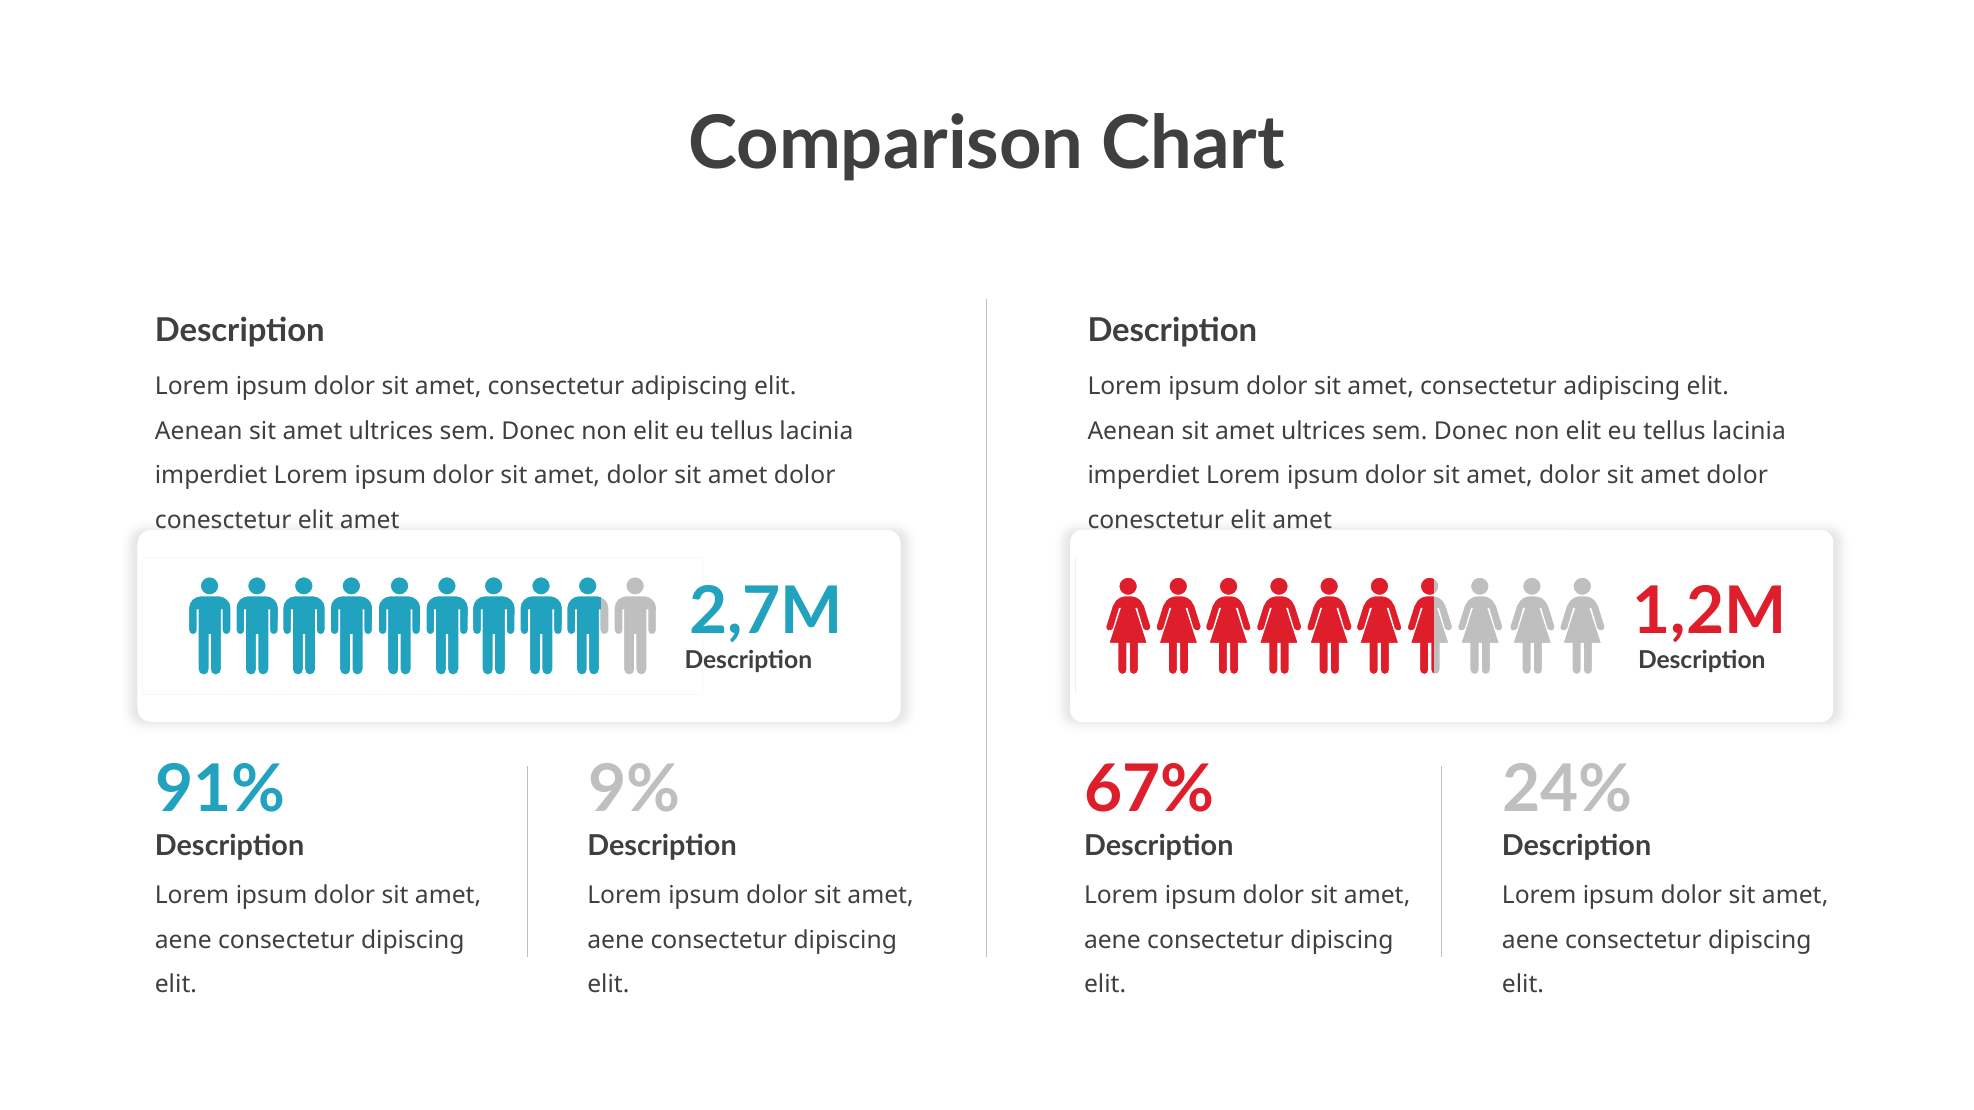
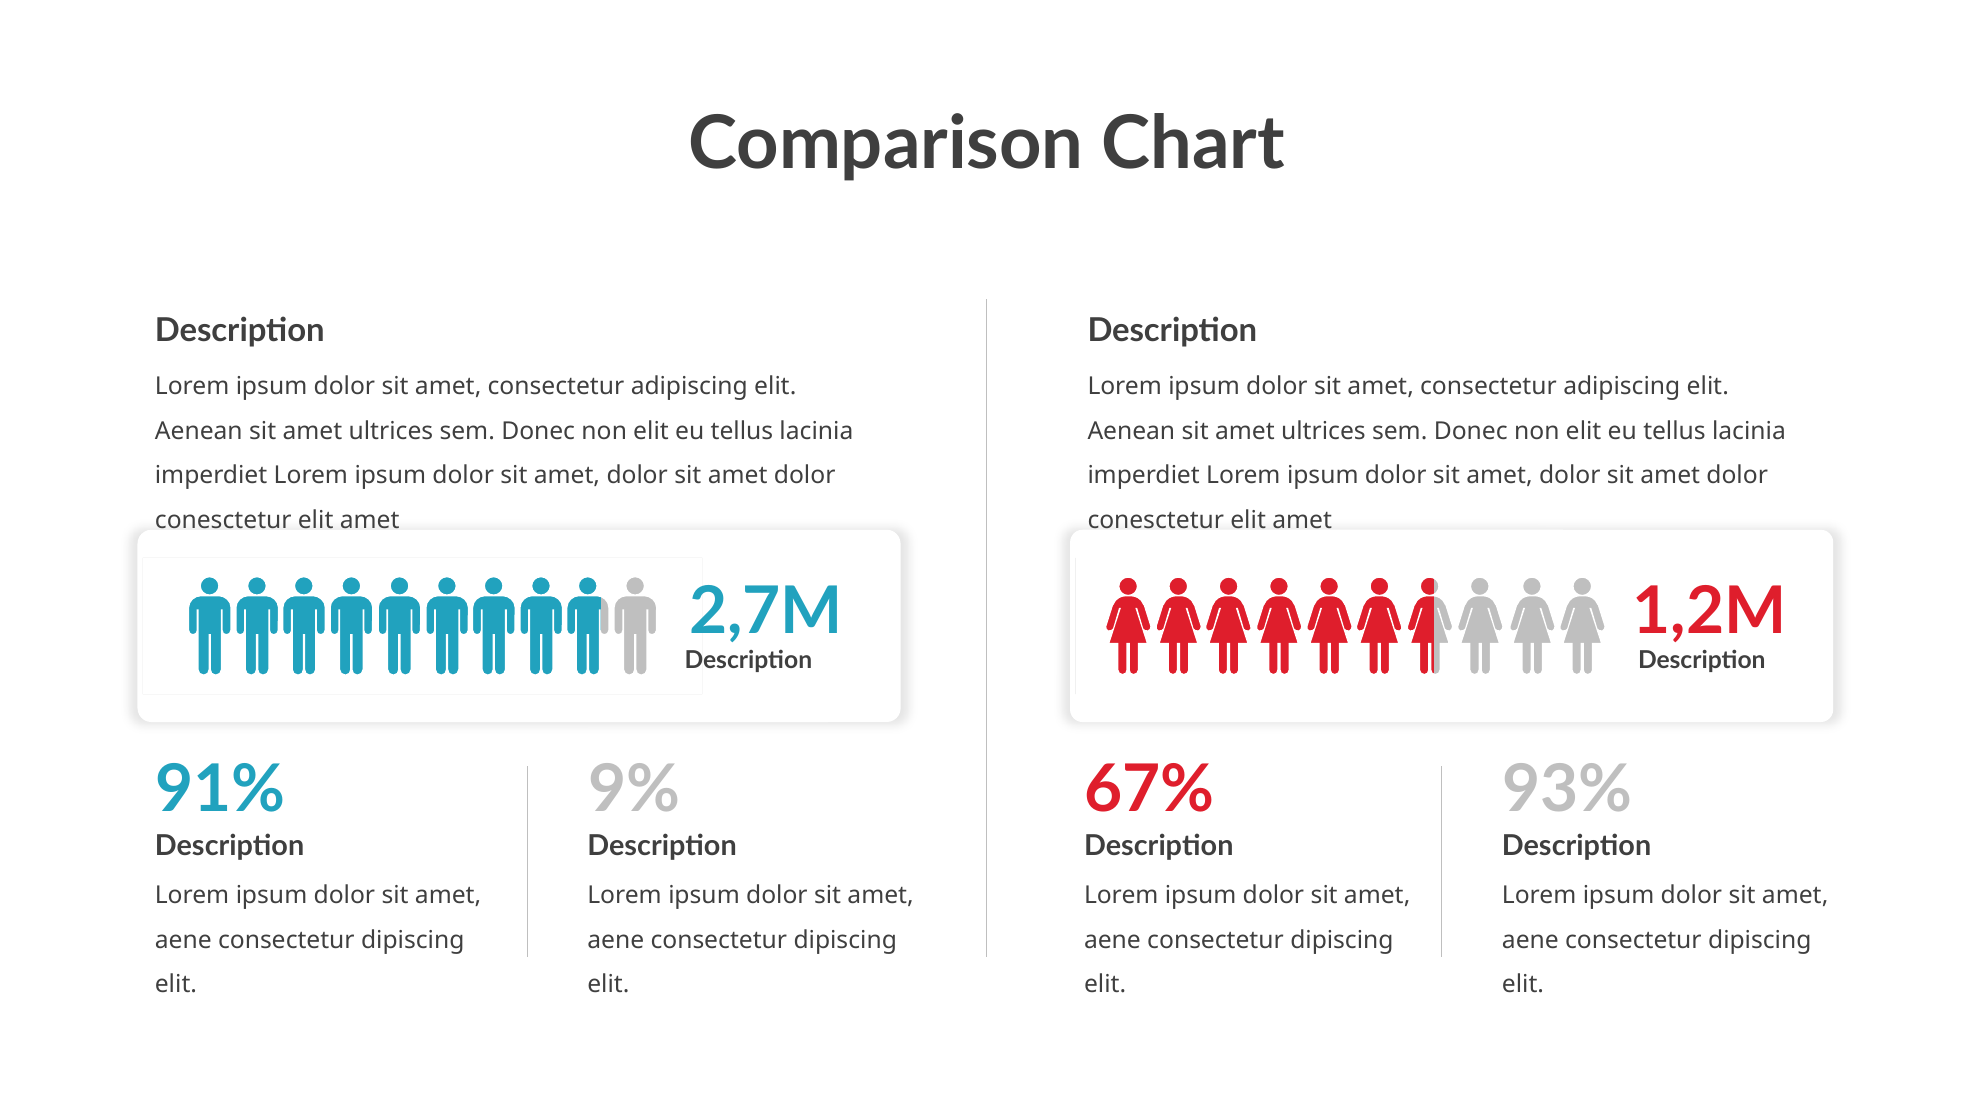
24%: 24% -> 93%
